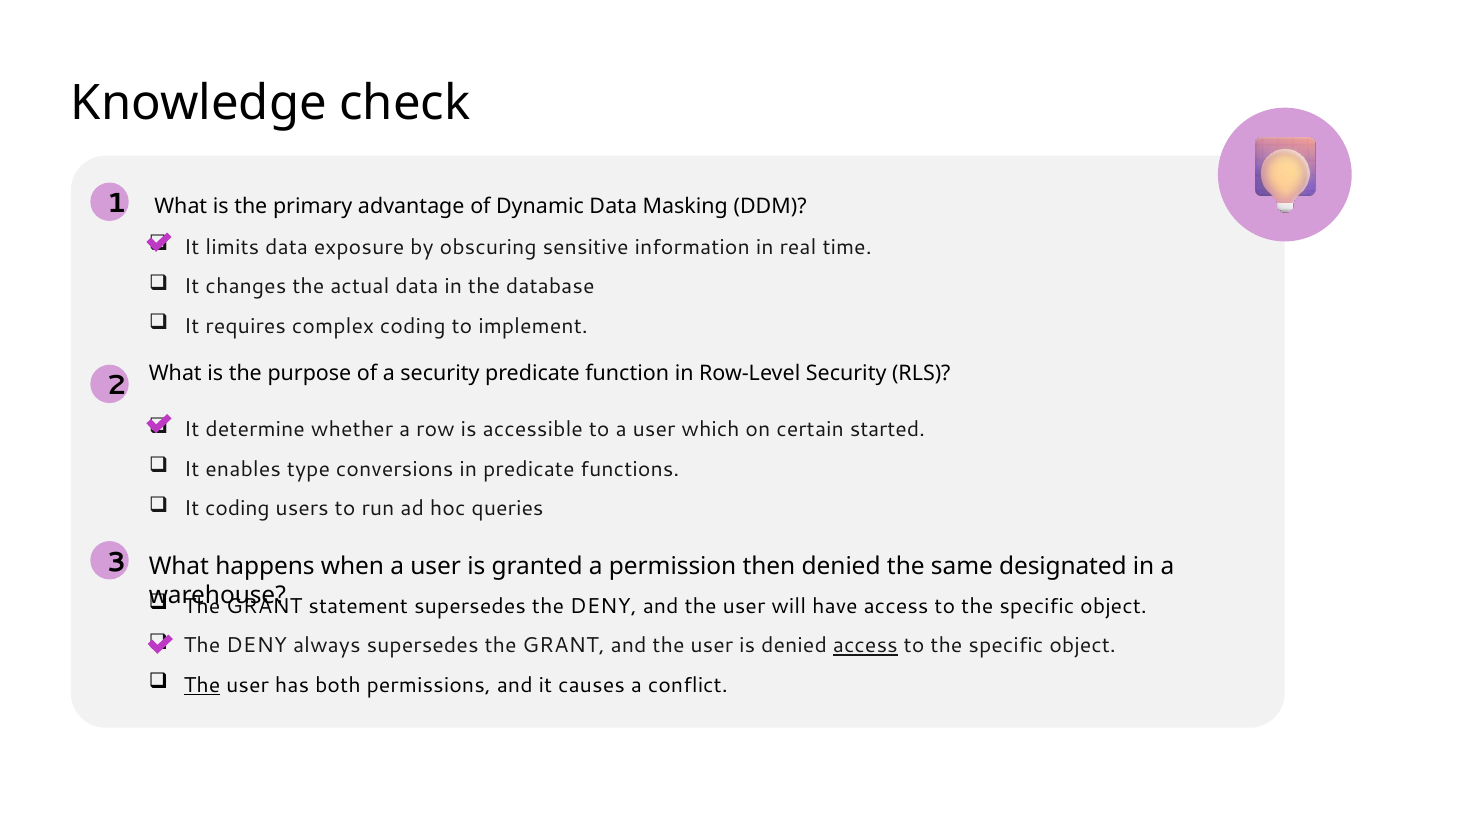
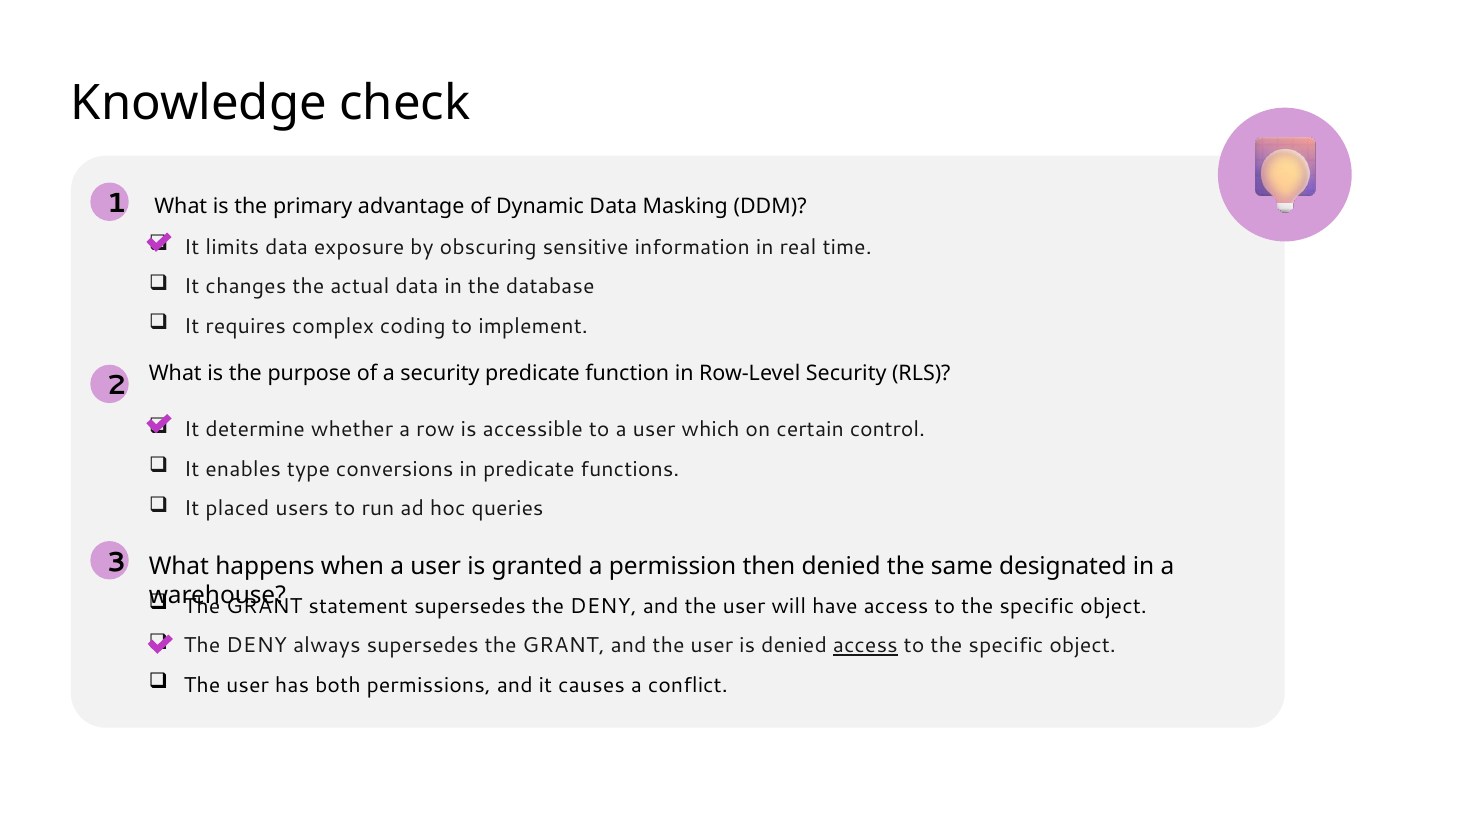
started: started -> control
It coding: coding -> placed
The at (202, 686) underline: present -> none
